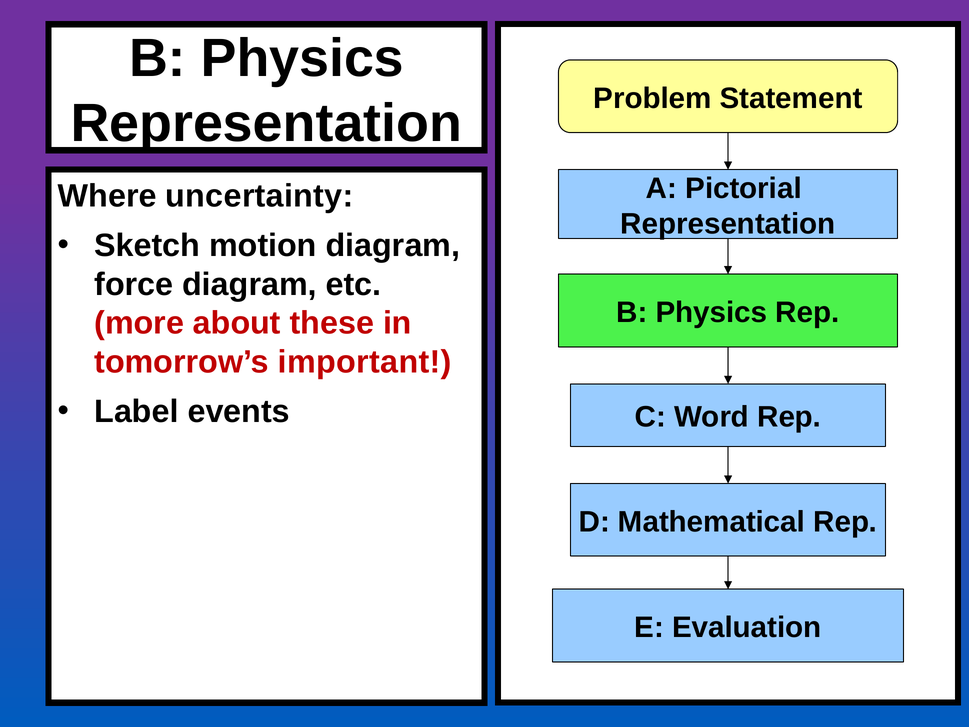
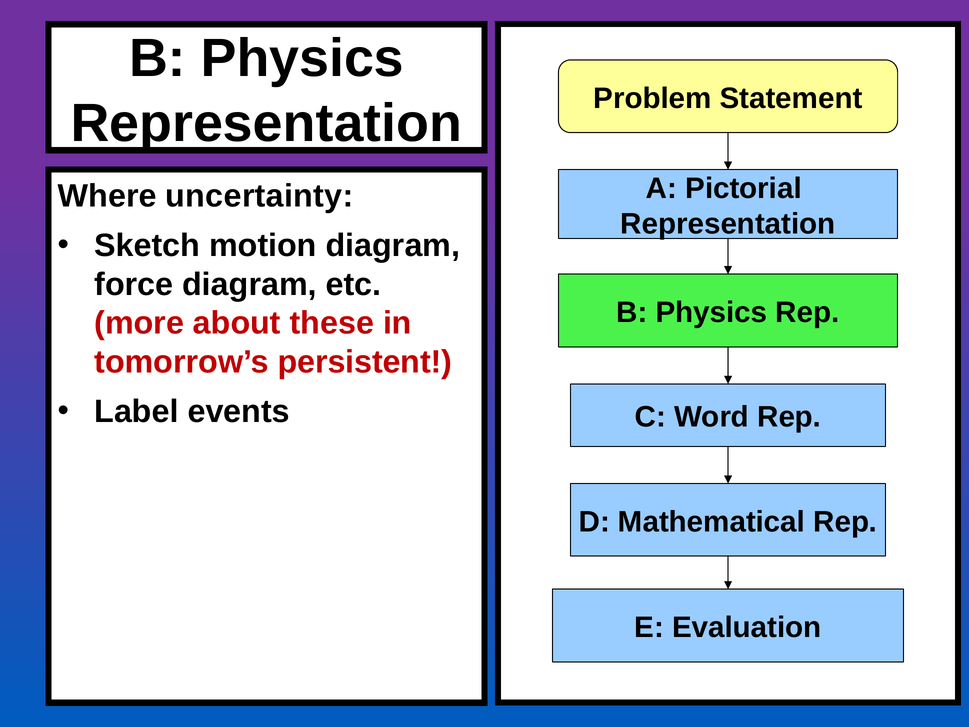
important: important -> persistent
